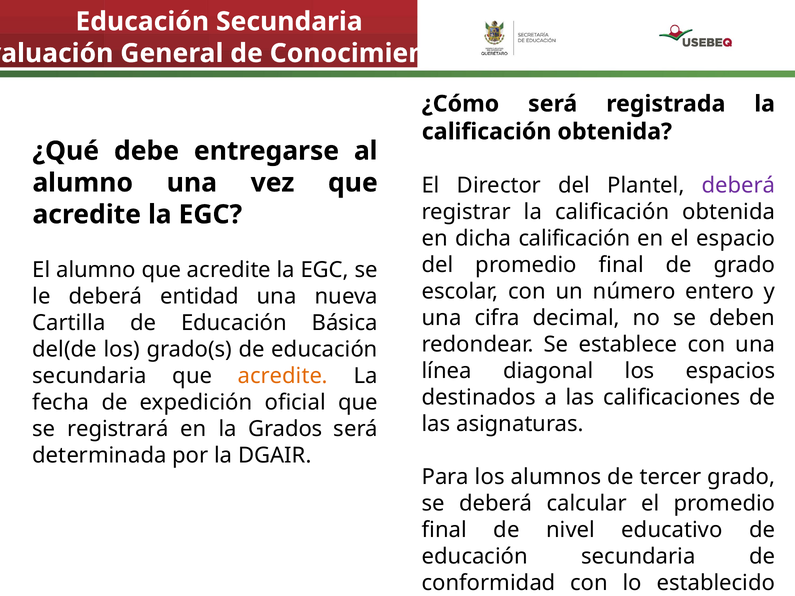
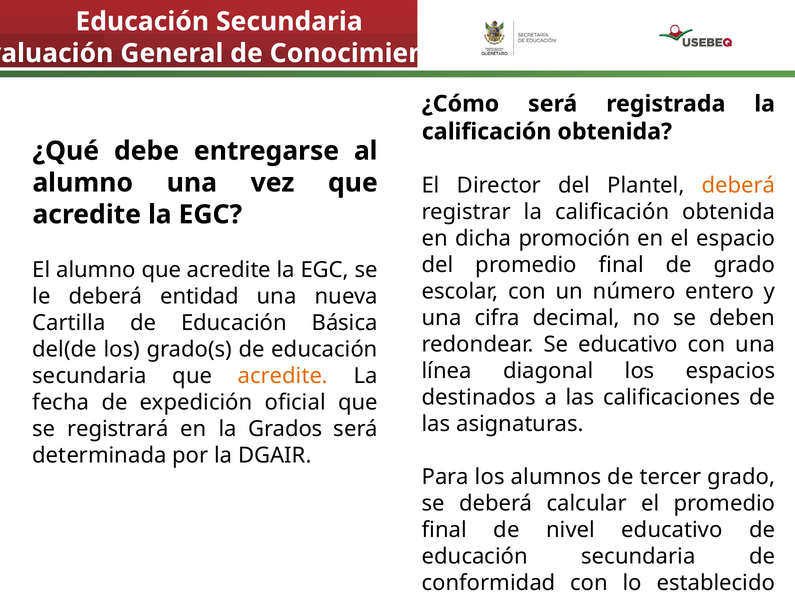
deberá at (739, 185) colour: purple -> orange
dicha calificación: calificación -> promoción
Se establece: establece -> educativo
